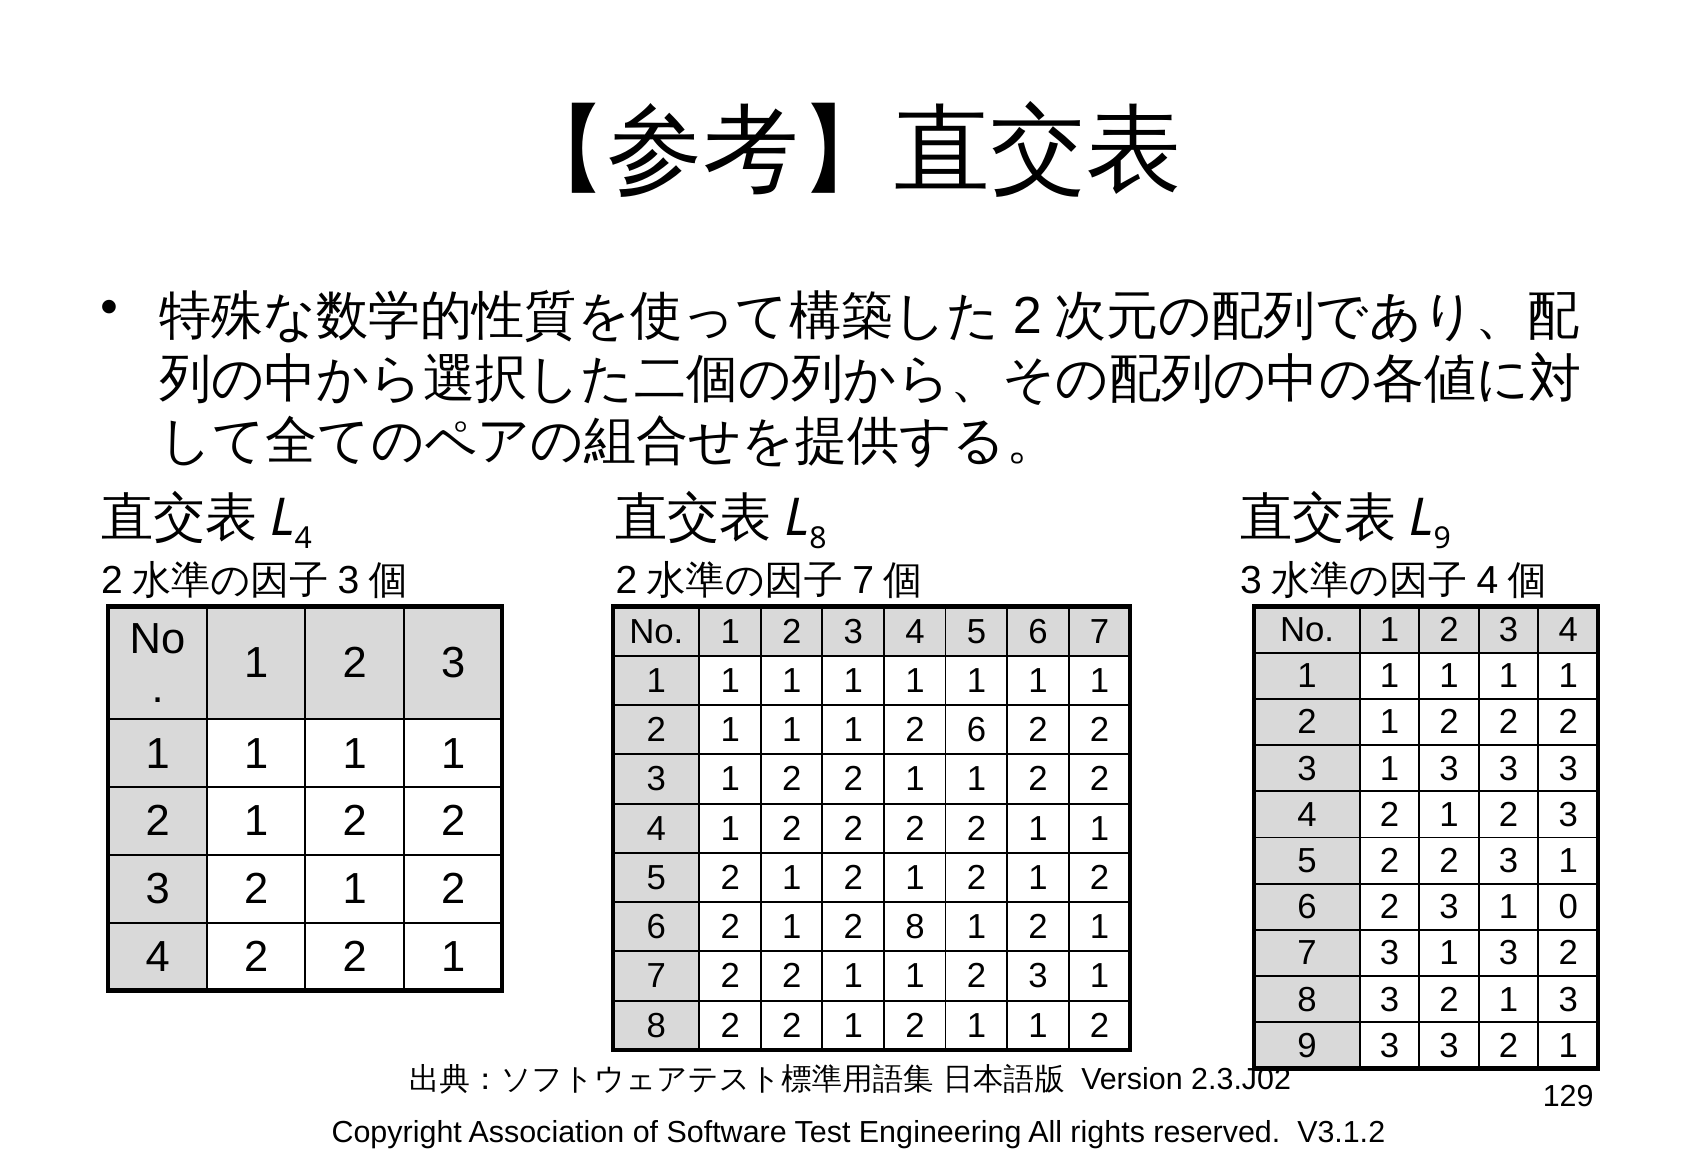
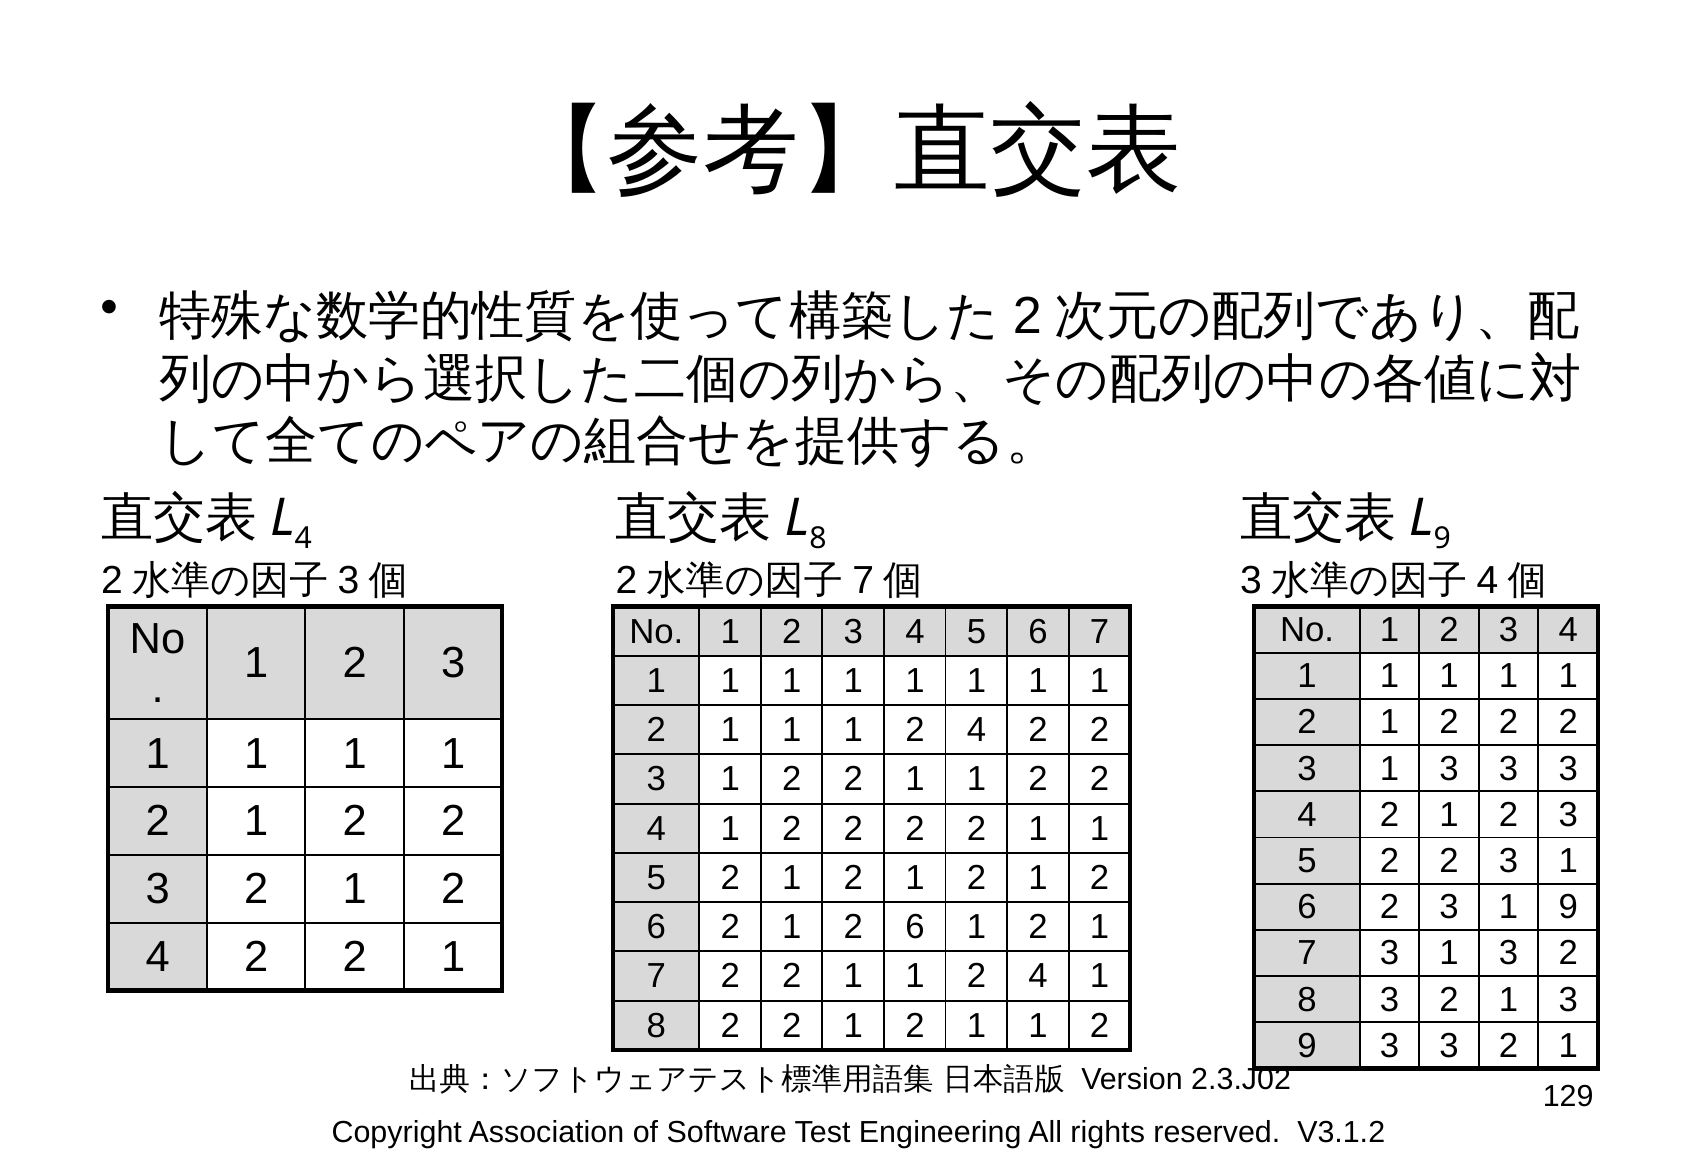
6 at (976, 730): 6 -> 4
1 0: 0 -> 9
8 at (915, 927): 8 -> 6
3 at (1038, 976): 3 -> 4
